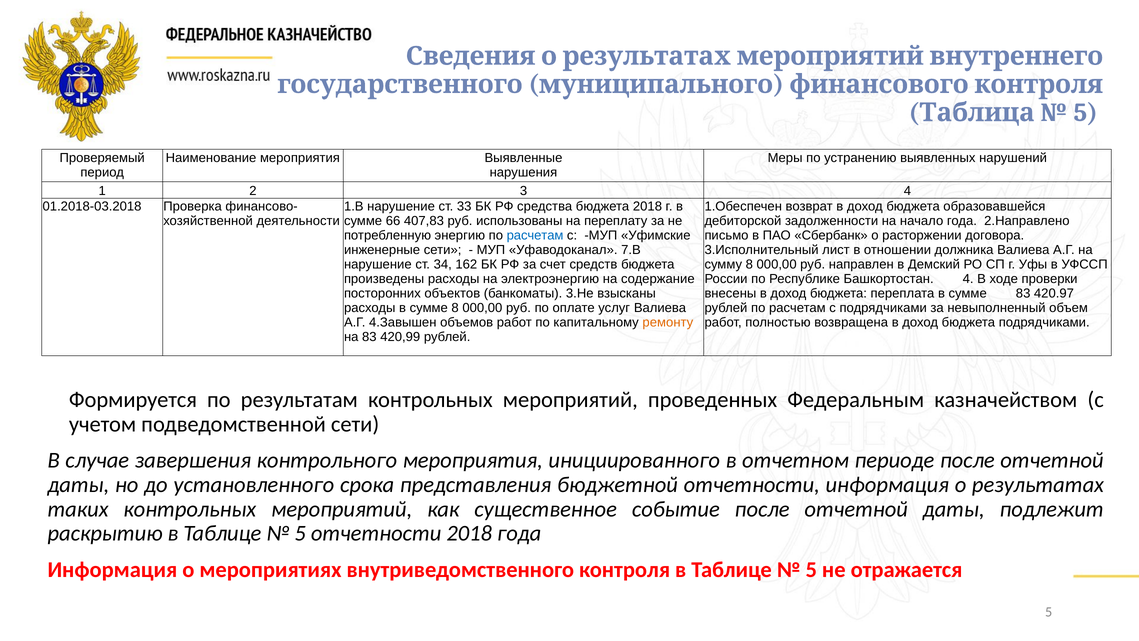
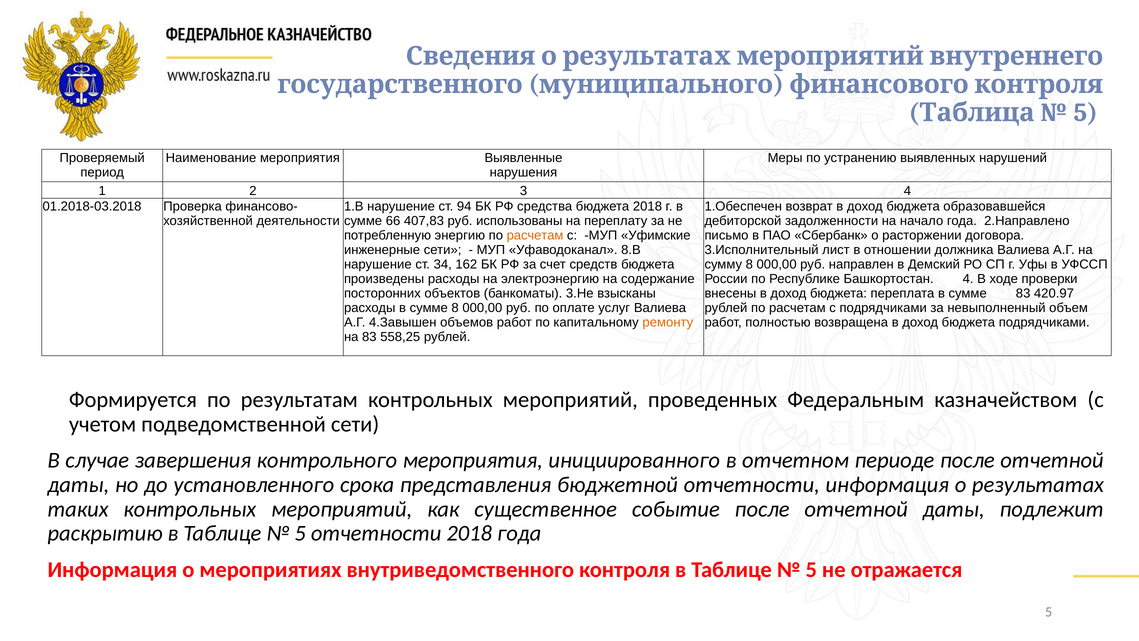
33: 33 -> 94
расчетам at (535, 235) colour: blue -> orange
7.В: 7.В -> 8.В
420,99: 420,99 -> 558,25
